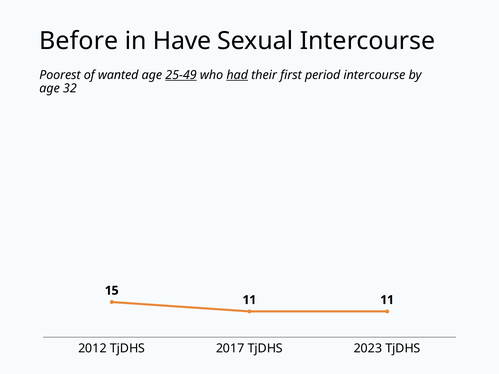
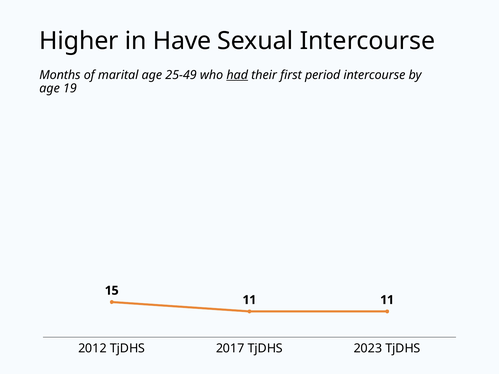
Before: Before -> Higher
Poorest: Poorest -> Months
wanted: wanted -> marital
25-49 underline: present -> none
32: 32 -> 19
